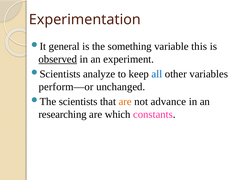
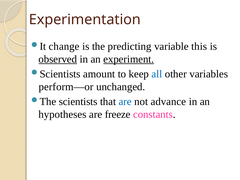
general: general -> change
something: something -> predicting
experiment underline: none -> present
analyze: analyze -> amount
are at (125, 102) colour: orange -> blue
researching: researching -> hypotheses
which: which -> freeze
